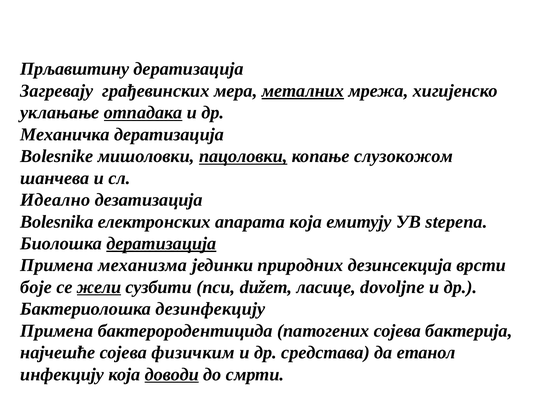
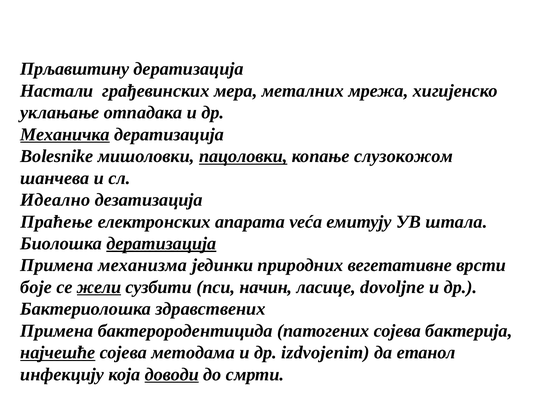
Загревају: Загревају -> Настали
металних underline: present -> none
отпадака underline: present -> none
Механичка underline: none -> present
Bolesnika: Bolesnika -> Праћење
апарата која: која -> veća
stepena: stepena -> штала
дезинсекција: дезинсекција -> вегетативне
dužem: dužem -> начин
дезинфекцију: дезинфекцију -> здравствених
најчешће underline: none -> present
физичким: физичким -> методама
средстава: средстава -> izdvojenim
